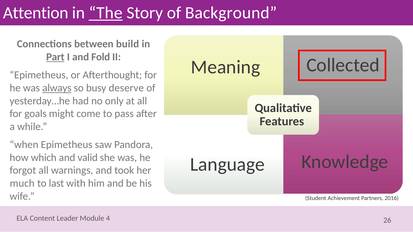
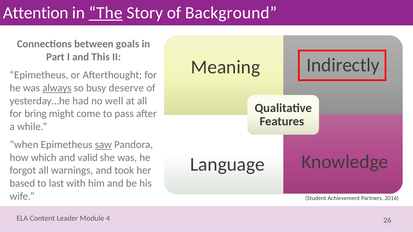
build: build -> goals
Part underline: present -> none
Fold: Fold -> This
Collected: Collected -> Indirectly
only: only -> well
goals: goals -> bring
saw underline: none -> present
much: much -> based
